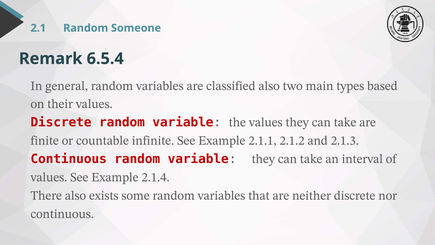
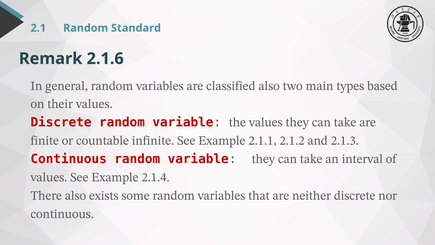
Someone: Someone -> Standard
6.5.4: 6.5.4 -> 2.1.6
